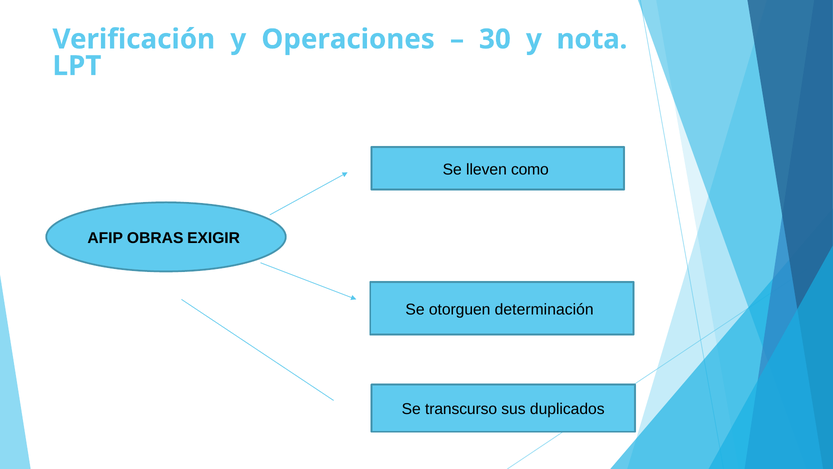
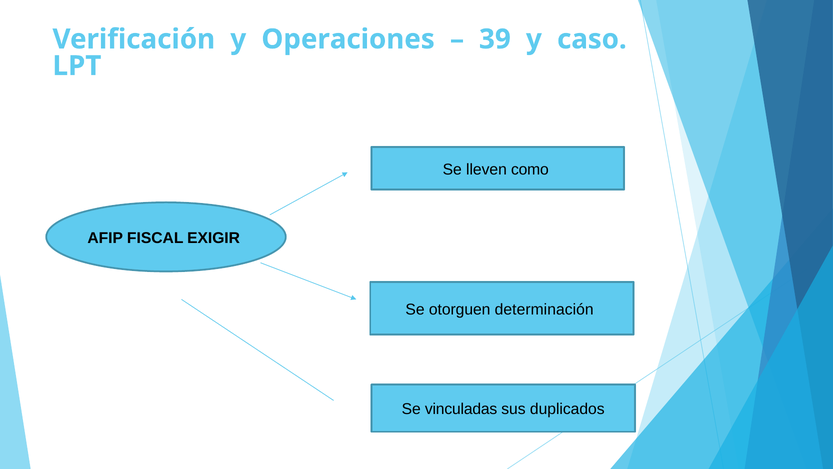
30: 30 -> 39
nota: nota -> caso
OBRAS: OBRAS -> FISCAL
transcurso: transcurso -> vinculadas
